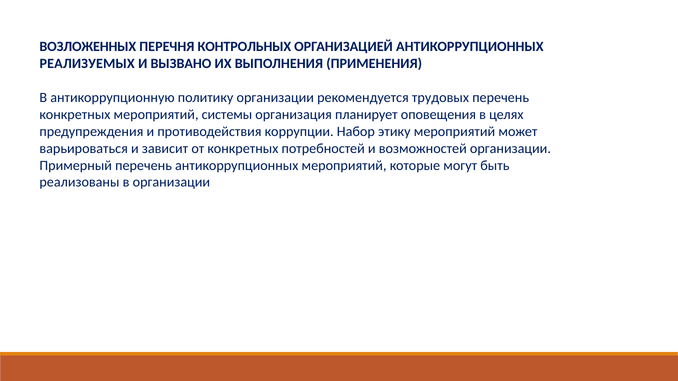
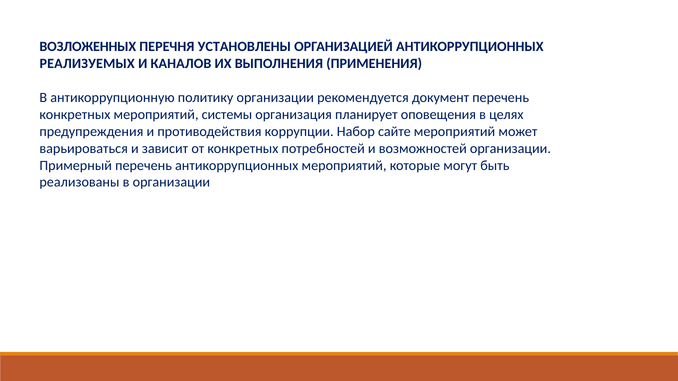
КОНТРОЛЬНЫХ: КОНТРОЛЬНЫХ -> УСТАНОВЛЕНЫ
ВЫЗВАНО: ВЫЗВАНО -> КАНАЛОВ
трудовых: трудовых -> документ
этику: этику -> сайте
